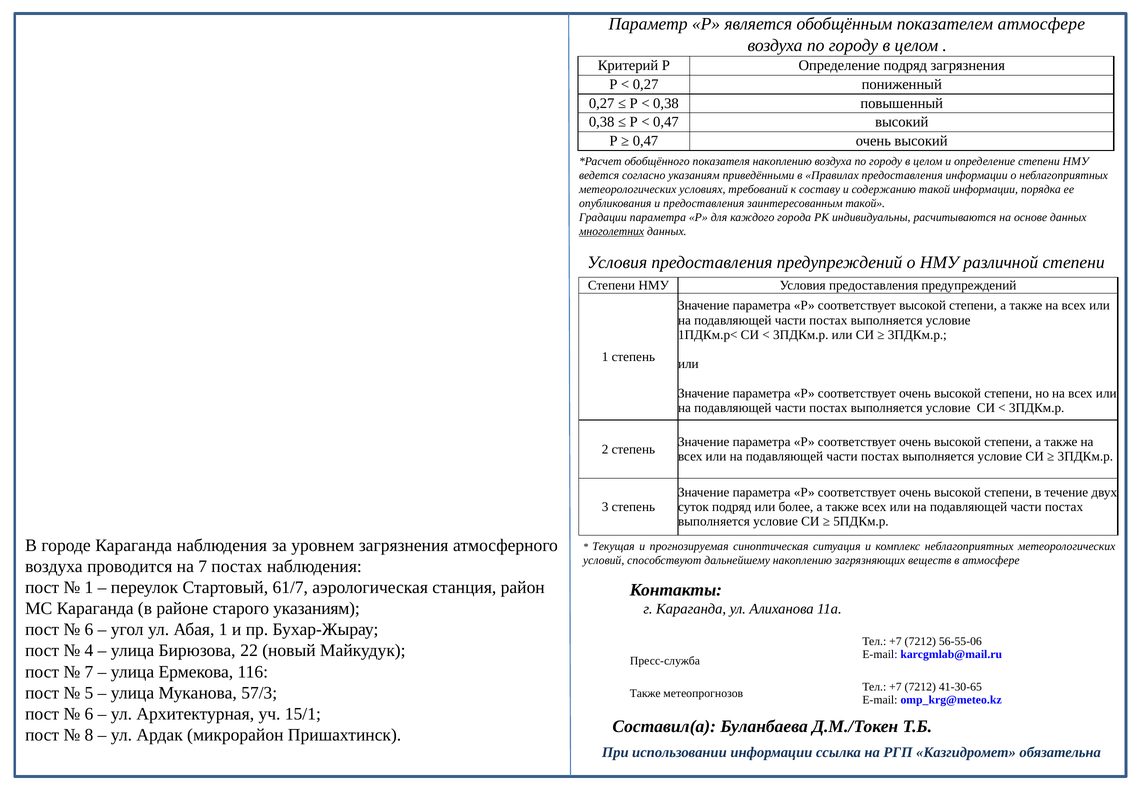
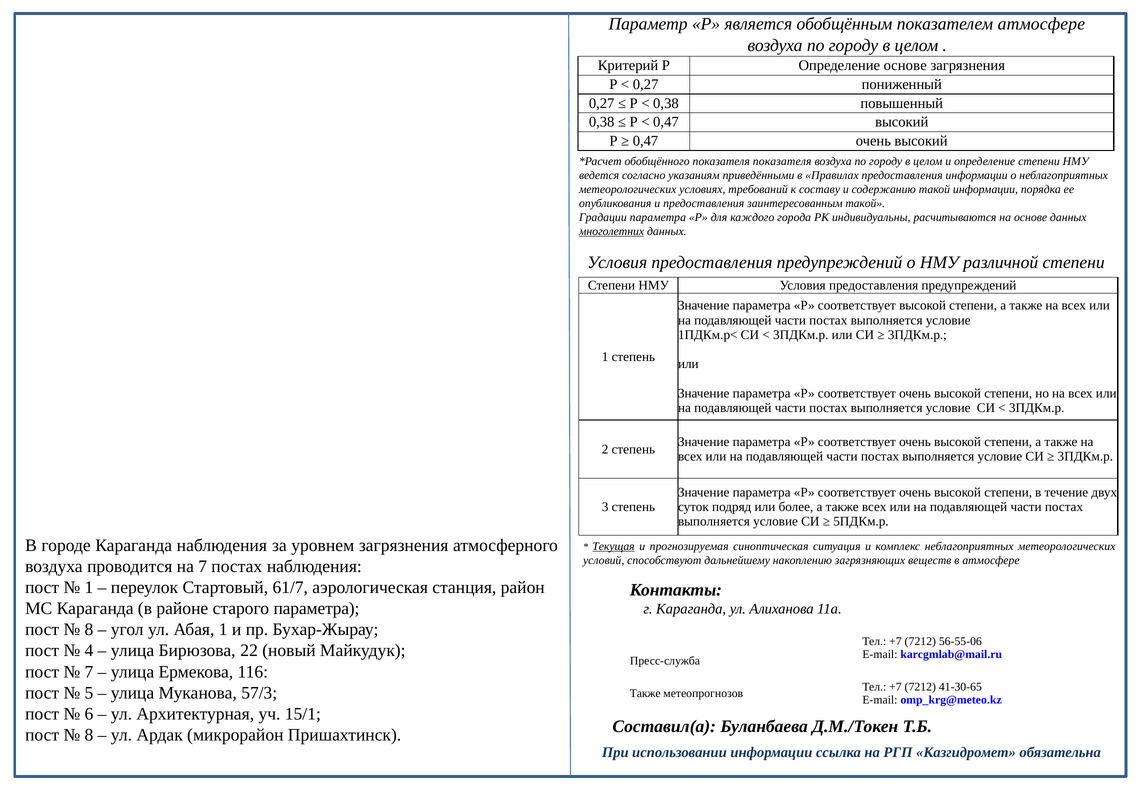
Определение подряд: подряд -> основе
показателя накоплению: накоплению -> показателя
Текущая underline: none -> present
старого указаниям: указаниям -> параметра
6 at (89, 630): 6 -> 8
